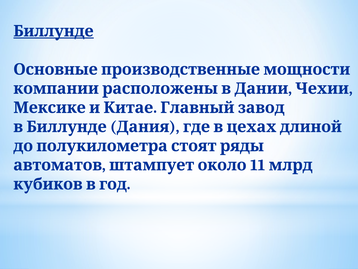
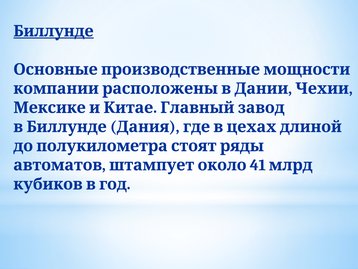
11: 11 -> 41
